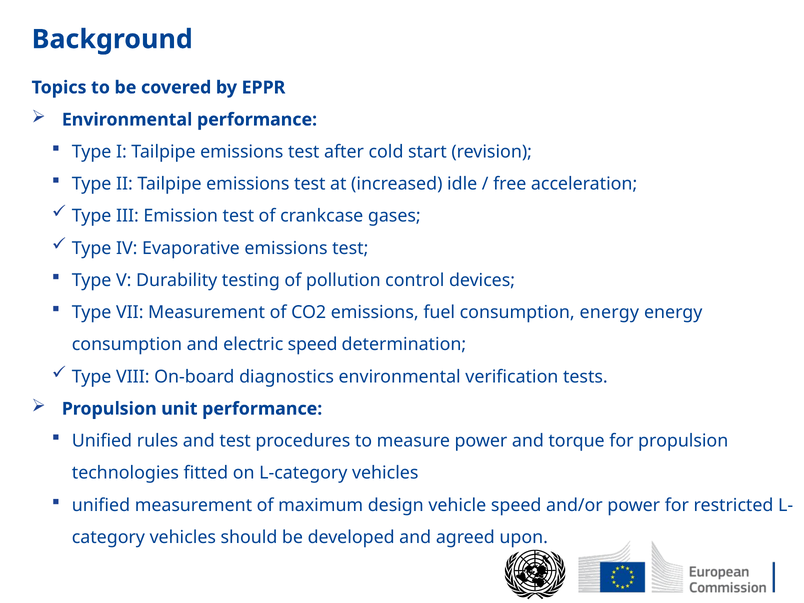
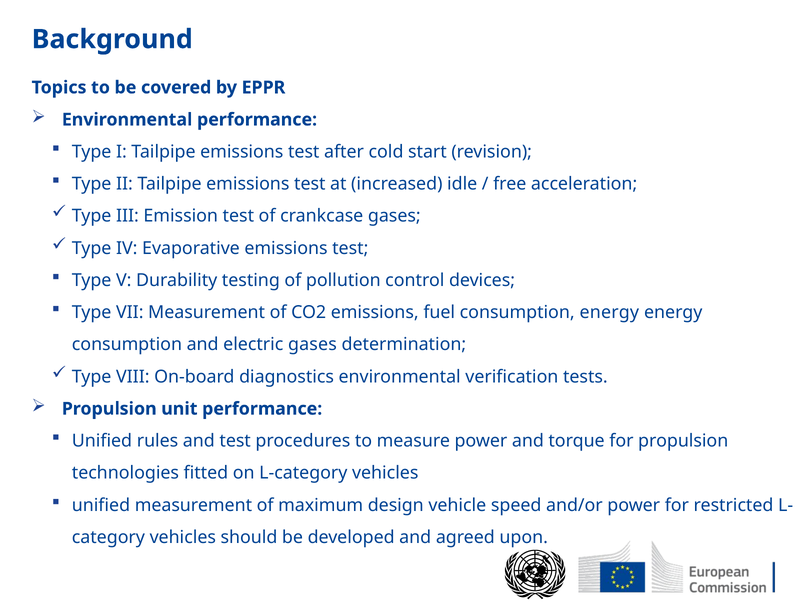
electric speed: speed -> gases
